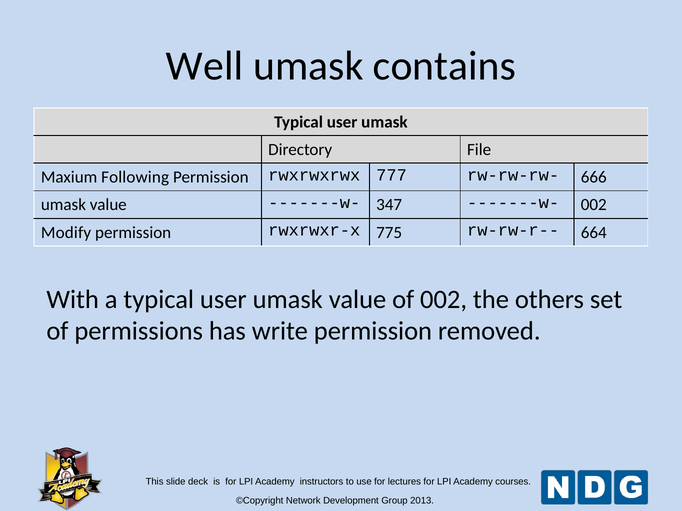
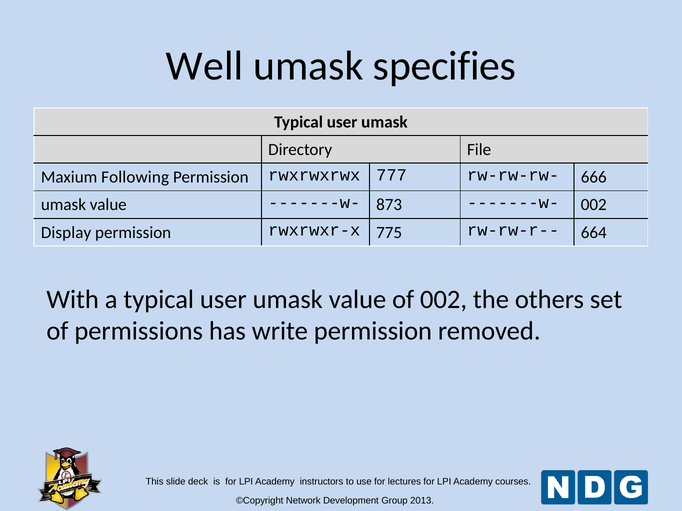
contains: contains -> specifies
347: 347 -> 873
Modify: Modify -> Display
